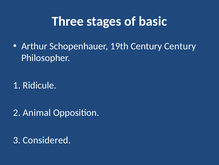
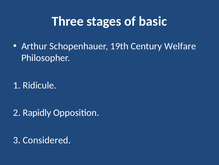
Century Century: Century -> Welfare
Animal: Animal -> Rapidly
